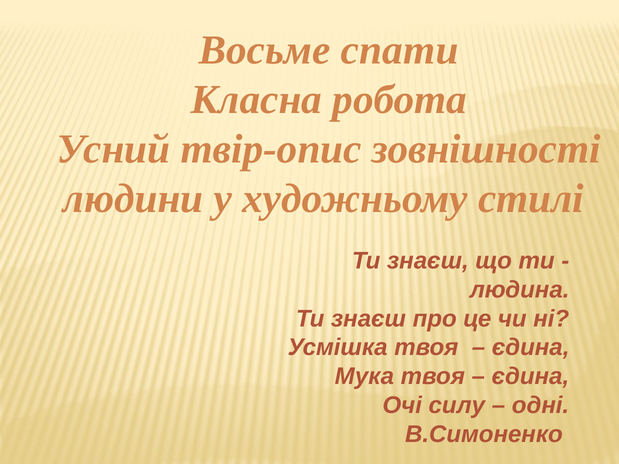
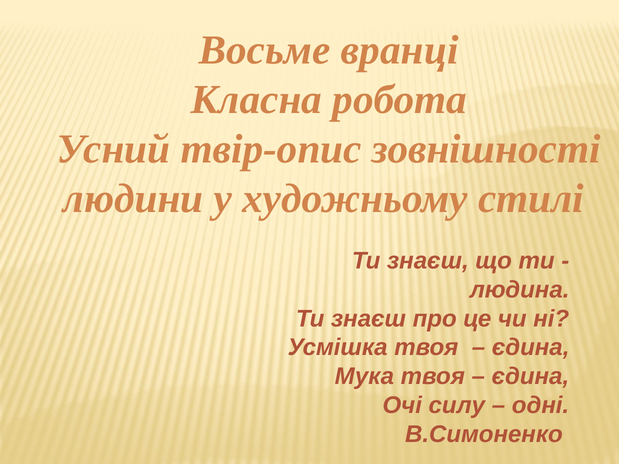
спати: спати -> вранці
